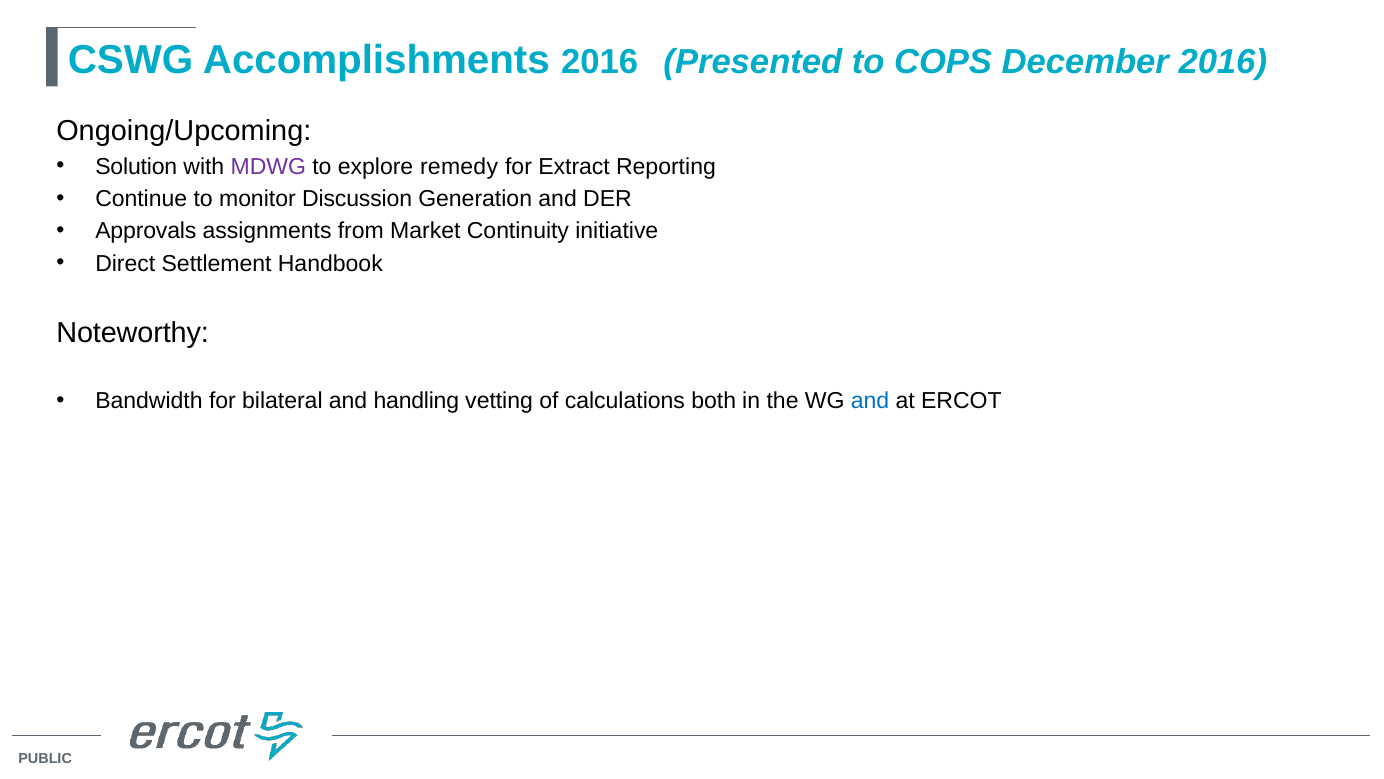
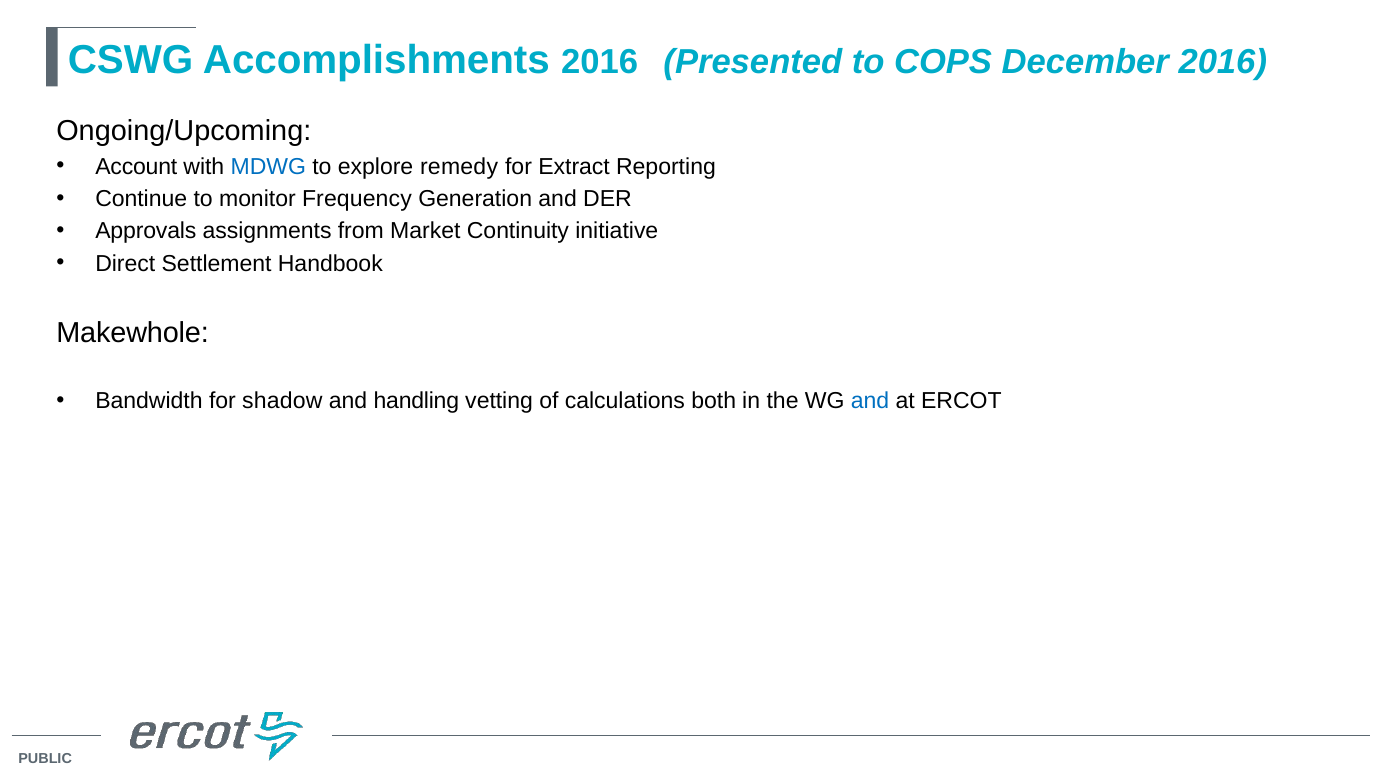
Solution: Solution -> Account
MDWG colour: purple -> blue
Discussion: Discussion -> Frequency
Noteworthy: Noteworthy -> Makewhole
bilateral: bilateral -> shadow
